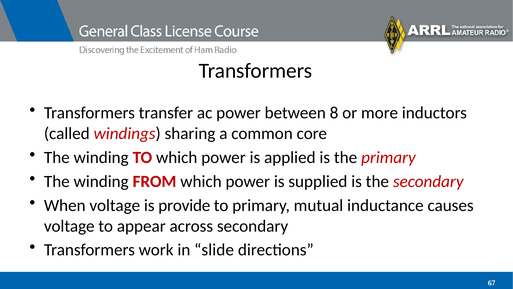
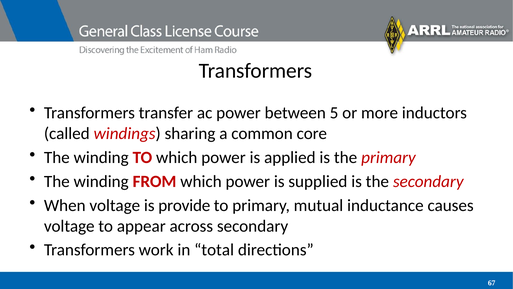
8: 8 -> 5
slide: slide -> total
